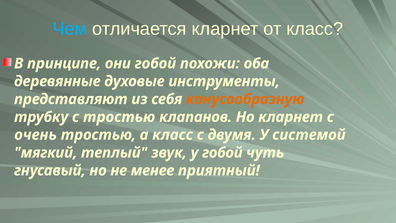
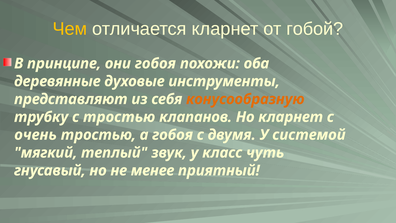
Чем colour: light blue -> yellow
от класс: класс -> гобой
они гобой: гобой -> гобоя
а класс: класс -> гобоя
у гобой: гобой -> класс
